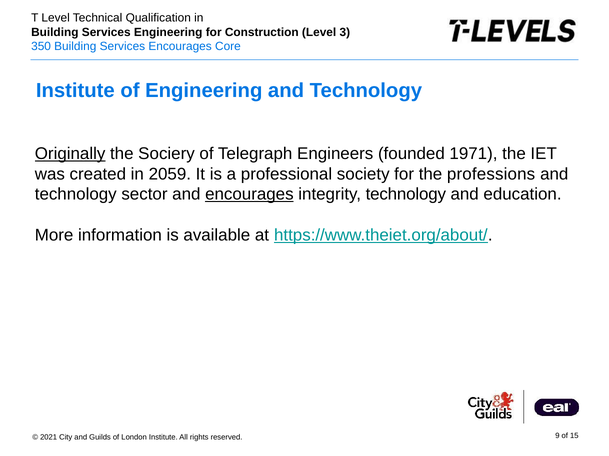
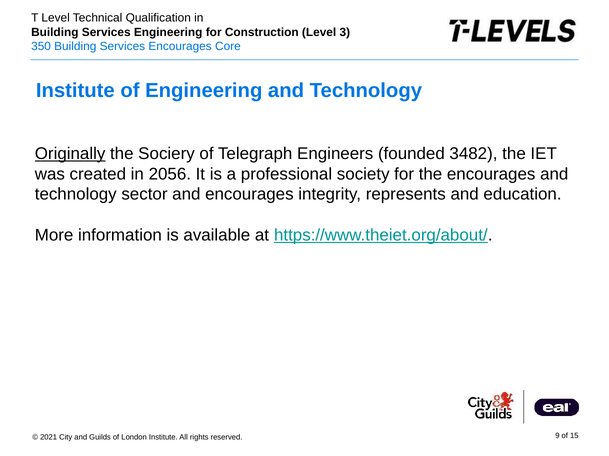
1971: 1971 -> 3482
2059: 2059 -> 2056
the professions: professions -> encourages
encourages at (249, 195) underline: present -> none
integrity technology: technology -> represents
